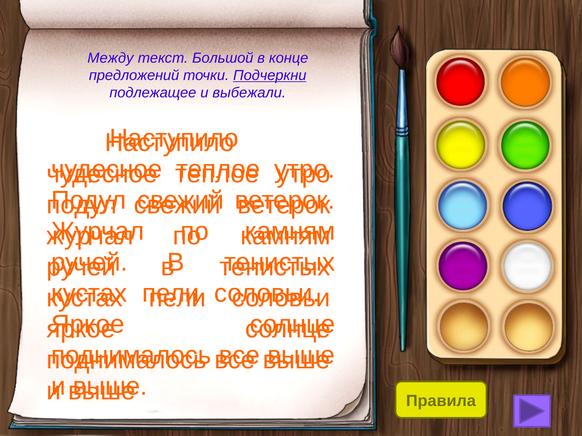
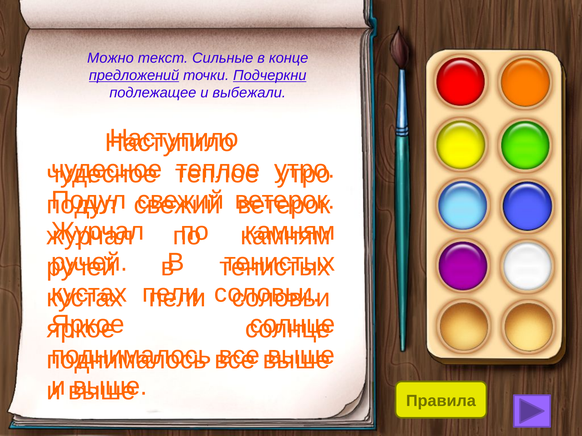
Между: Между -> Можно
Большой: Большой -> Сильные
предложений underline: none -> present
